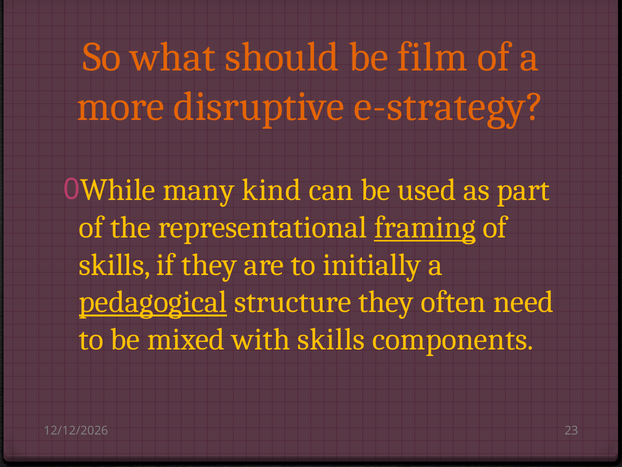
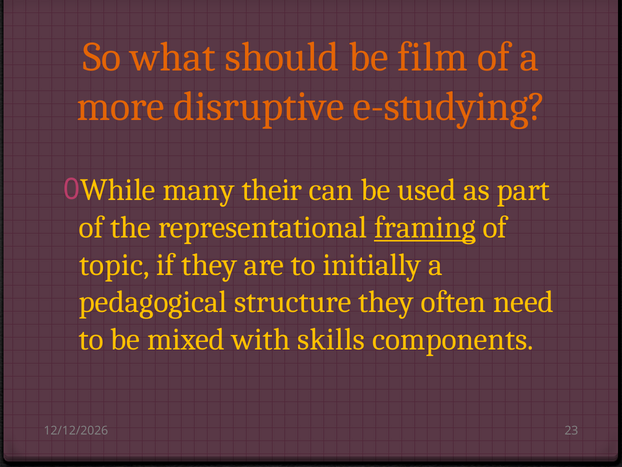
e-strategy: e-strategy -> e-studying
kind: kind -> their
skills at (115, 264): skills -> topic
pedagogical underline: present -> none
